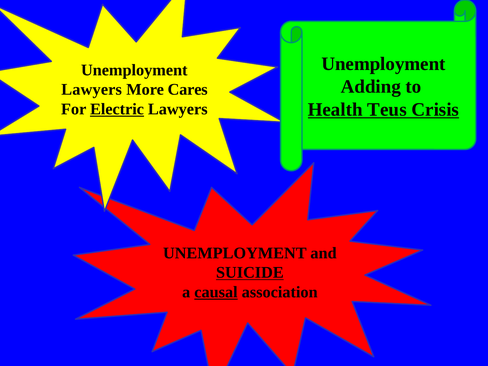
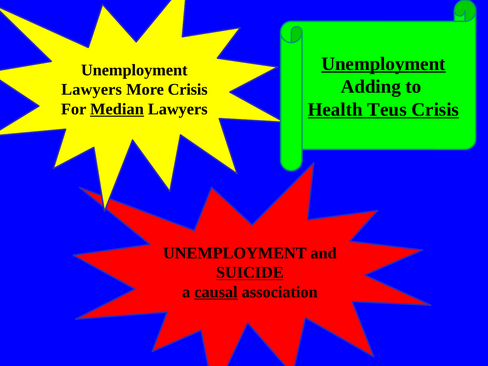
Unemployment at (383, 64) underline: none -> present
More Cares: Cares -> Crisis
Electric: Electric -> Median
